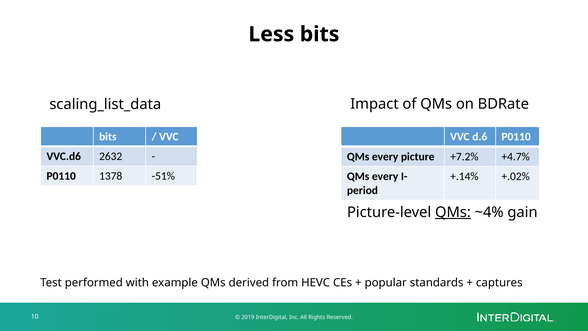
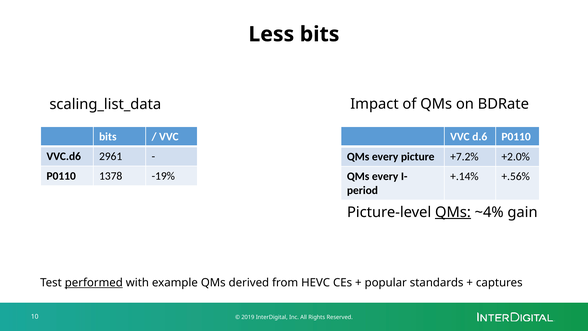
2632: 2632 -> 2961
+4.7%: +4.7% -> +2.0%
-51%: -51% -> -19%
+.02%: +.02% -> +.56%
performed underline: none -> present
